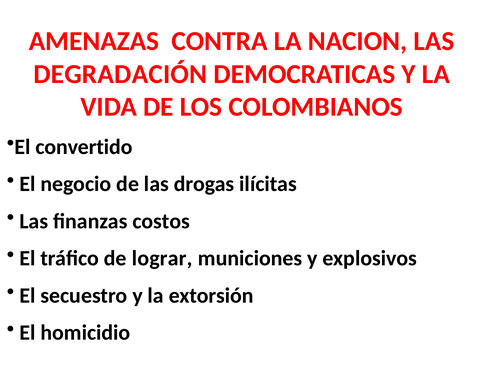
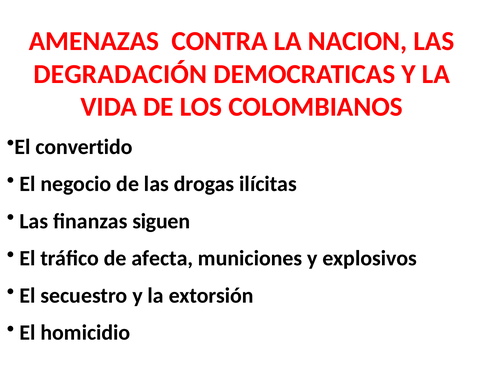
costos: costos -> siguen
lograr: lograr -> afecta
